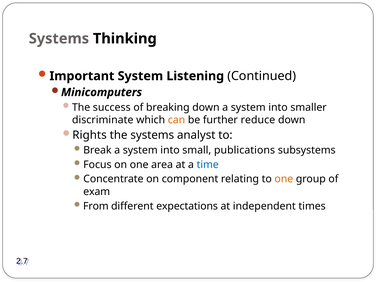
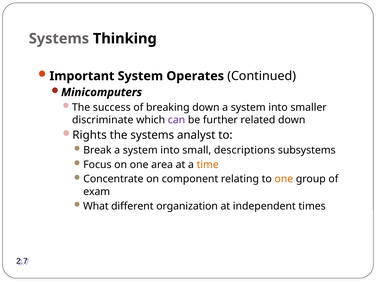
Listening: Listening -> Operates
can colour: orange -> purple
reduce: reduce -> related
publications: publications -> descriptions
time colour: blue -> orange
From: From -> What
expectations: expectations -> organization
